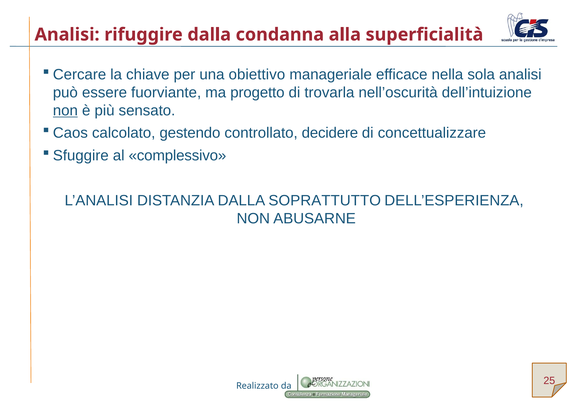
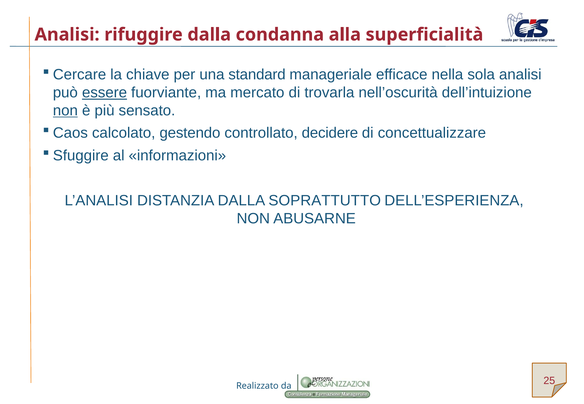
obiettivo: obiettivo -> standard
essere underline: none -> present
progetto: progetto -> mercato
complessivo: complessivo -> informazioni
